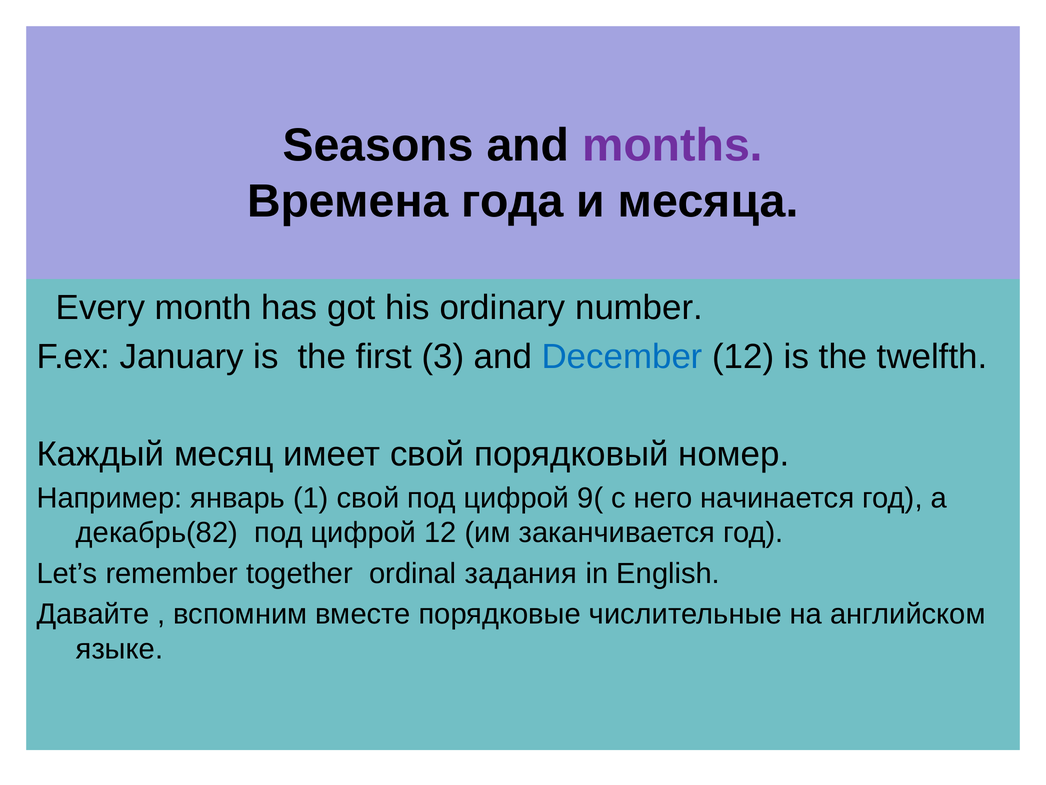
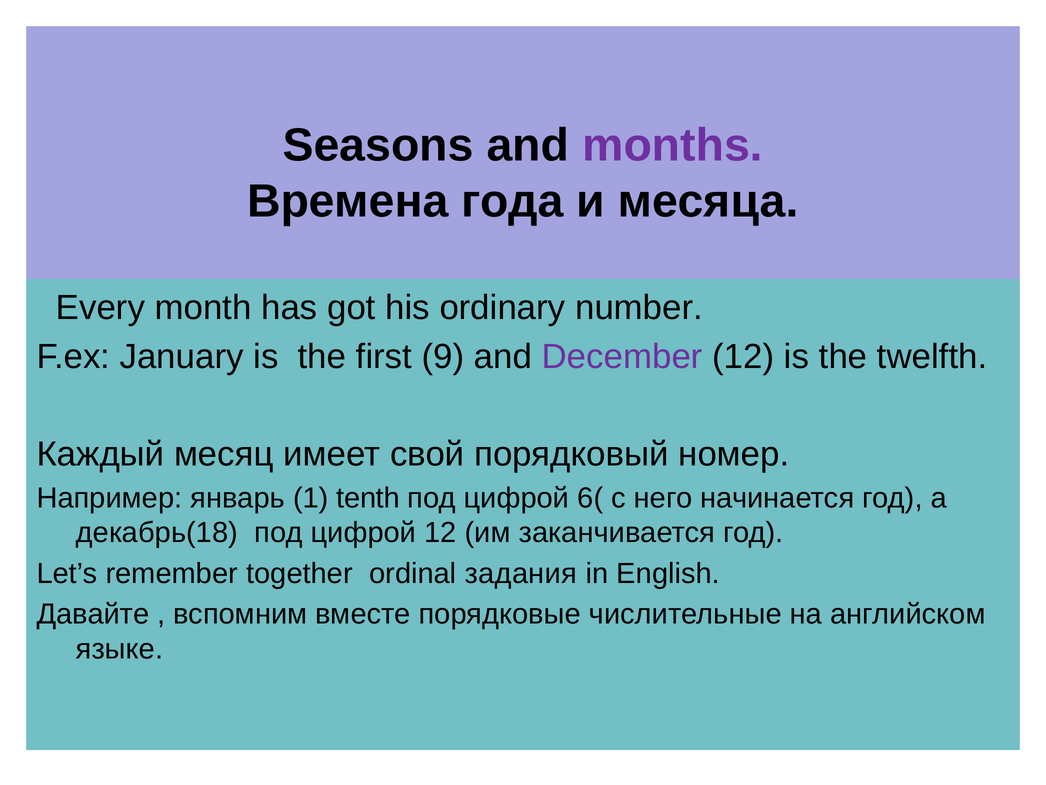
3: 3 -> 9
December colour: blue -> purple
1 свой: свой -> tenth
9(: 9( -> 6(
декабрь(82: декабрь(82 -> декабрь(18
